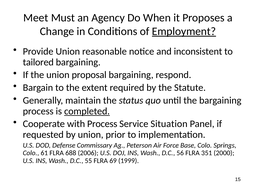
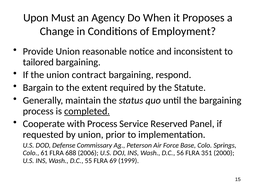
Meet: Meet -> Upon
Employment underline: present -> none
proposal: proposal -> contract
Situation: Situation -> Reserved
